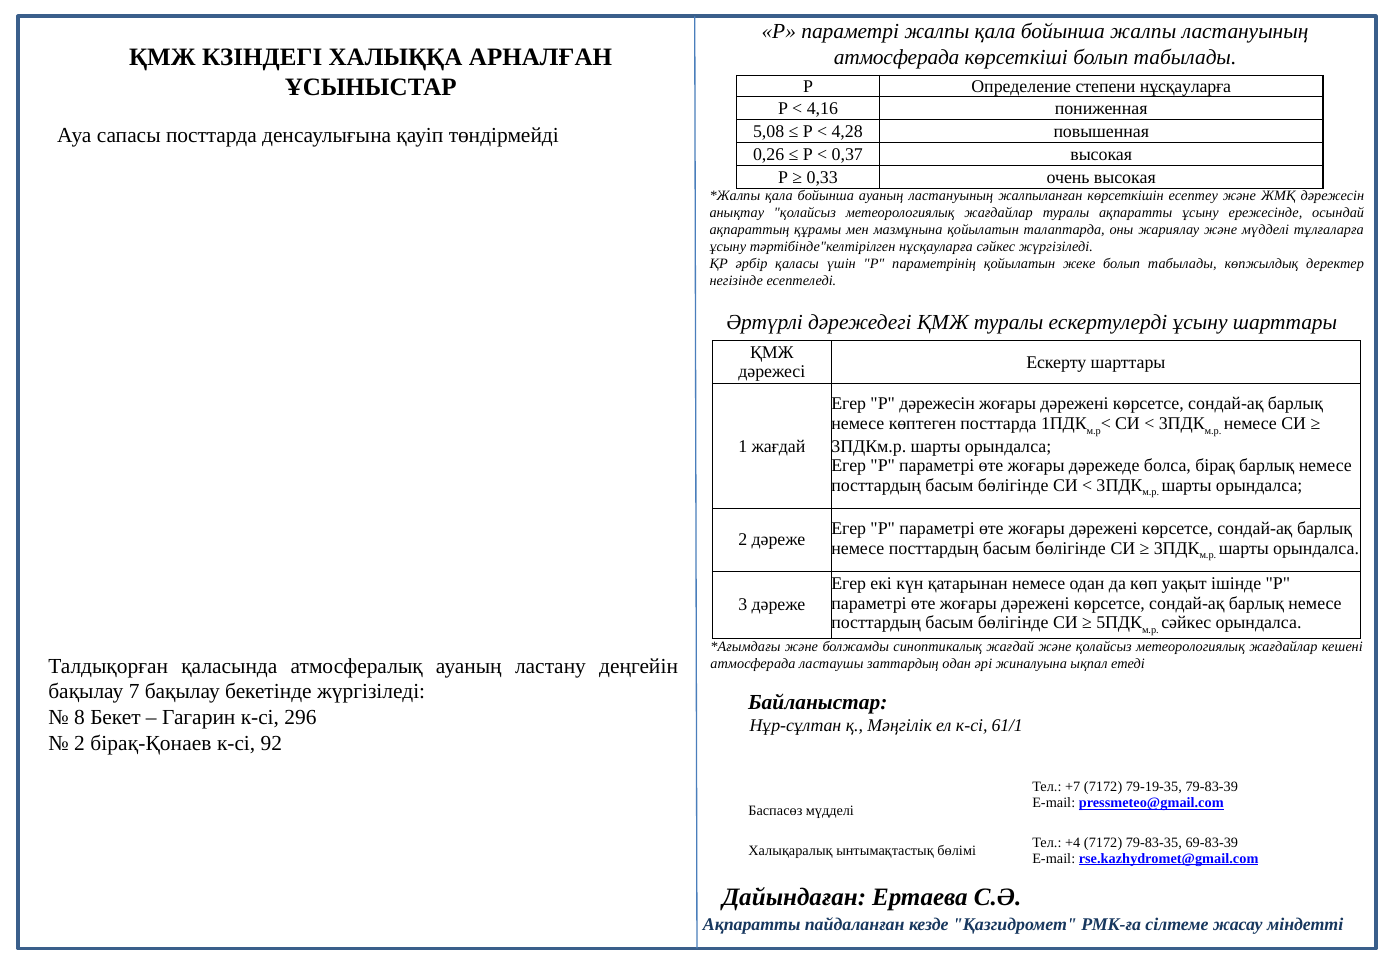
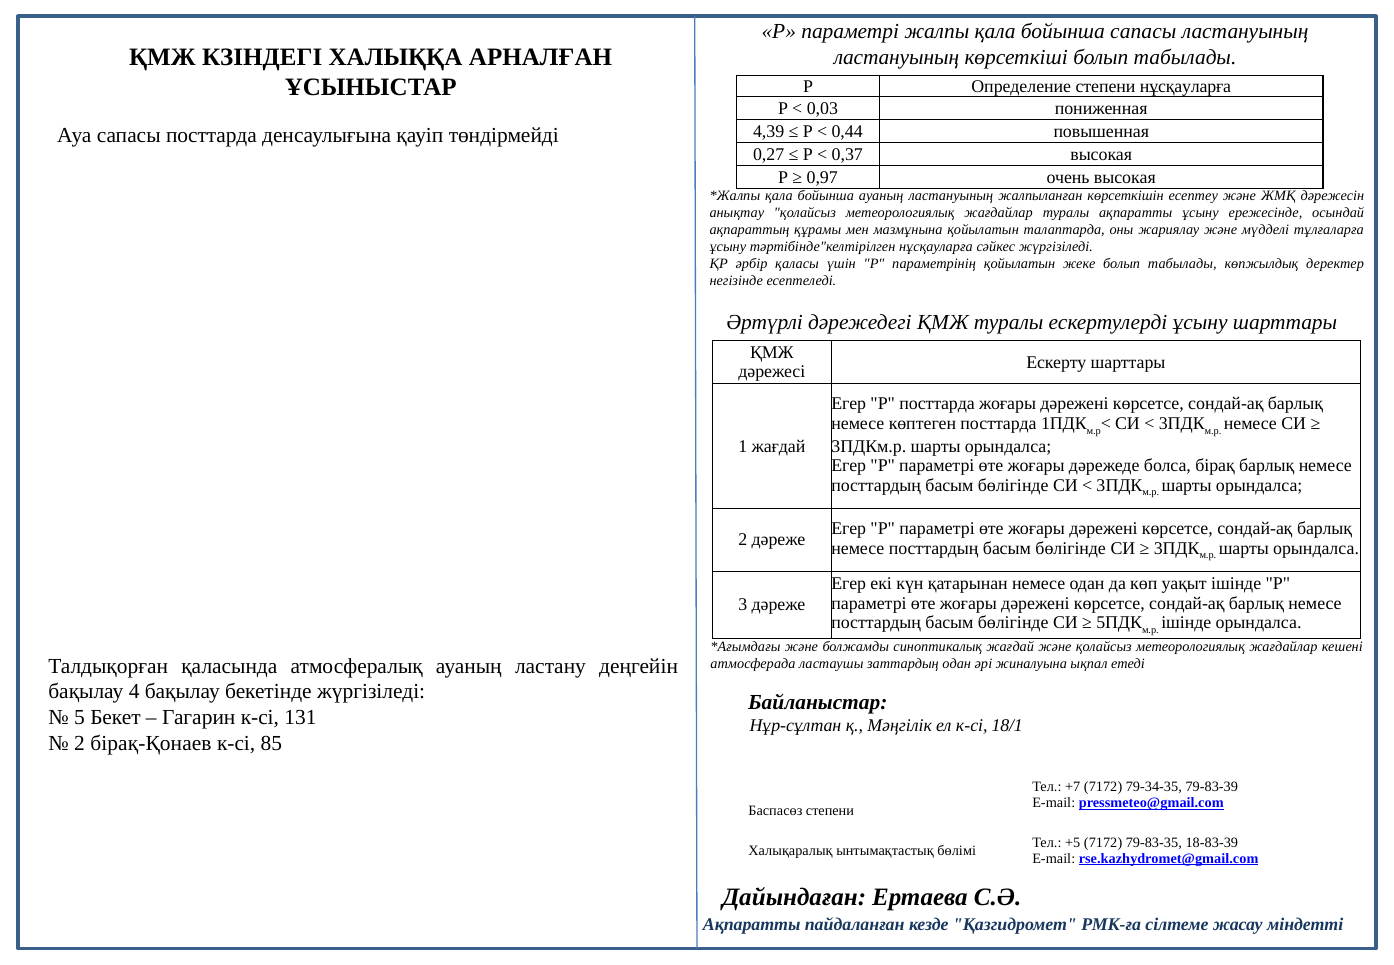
бойынша жалпы: жалпы -> сапасы
атмосферада at (897, 57): атмосферада -> ластануының
4,16: 4,16 -> 0,03
5,08: 5,08 -> 4,39
4,28: 4,28 -> 0,44
0,26: 0,26 -> 0,27
0,33: 0,33 -> 0,97
Р дәрежесін: дәрежесін -> посттарда
сәйкес at (1186, 623): сәйкес -> ішінде
7: 7 -> 4
8: 8 -> 5
296: 296 -> 131
61/1: 61/1 -> 18/1
92: 92 -> 85
79-19-35: 79-19-35 -> 79-34-35
Баспасөз мүдделі: мүдделі -> степени
+4: +4 -> +5
69-83-39: 69-83-39 -> 18-83-39
